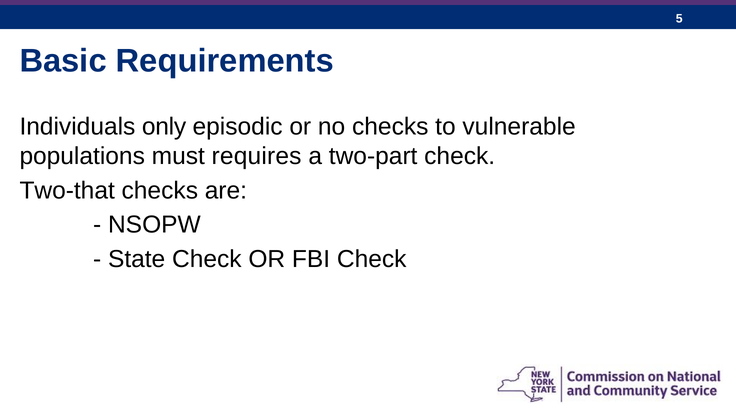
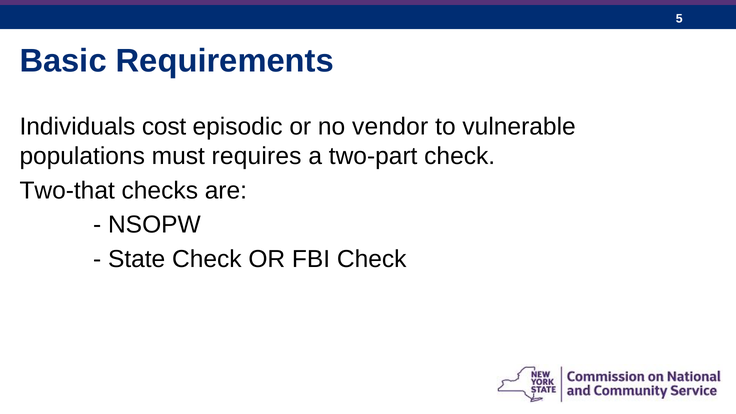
only: only -> cost
no checks: checks -> vendor
